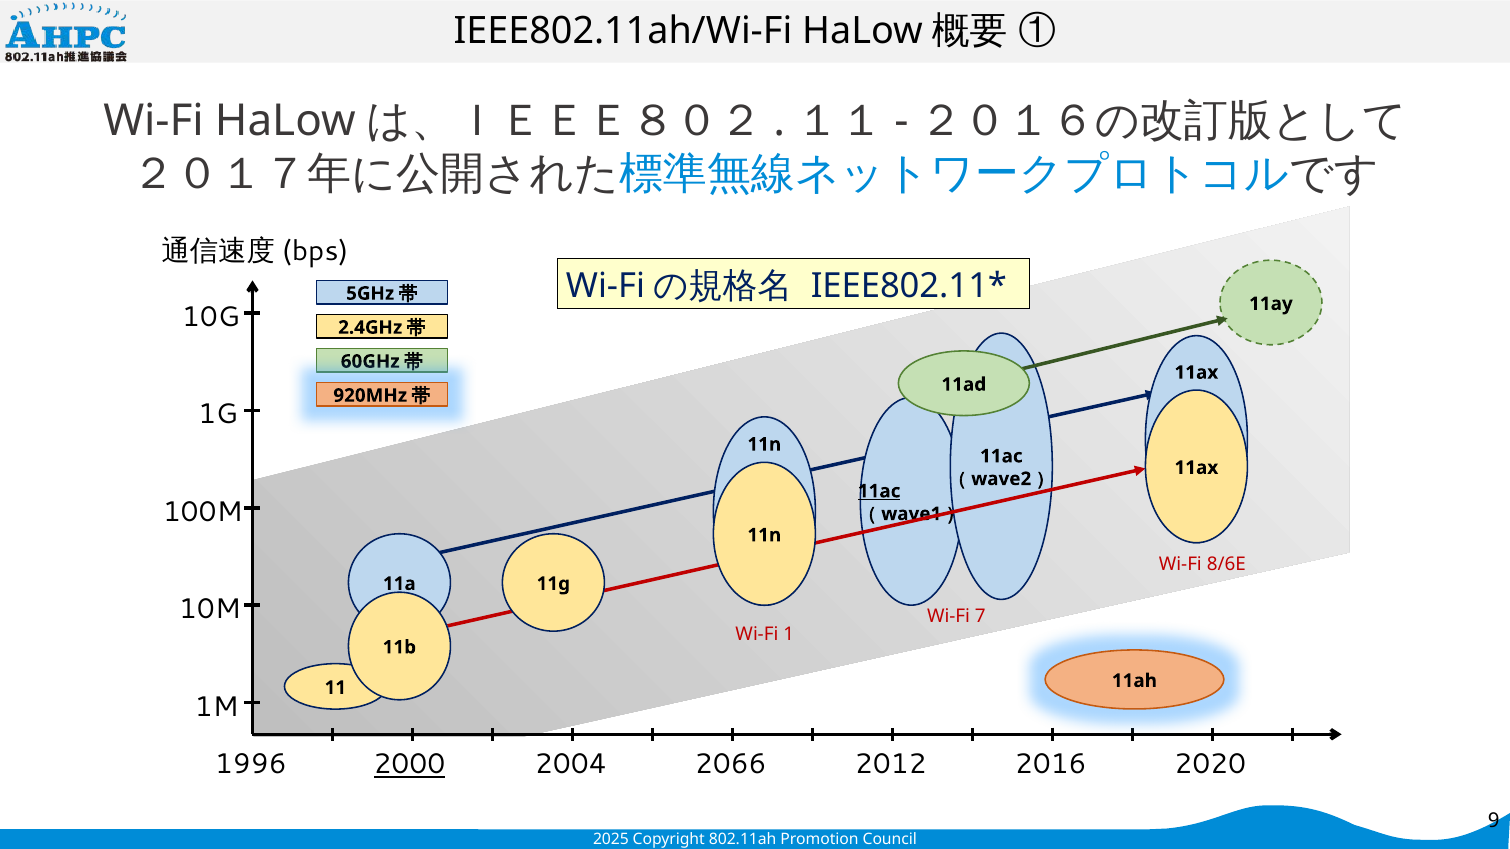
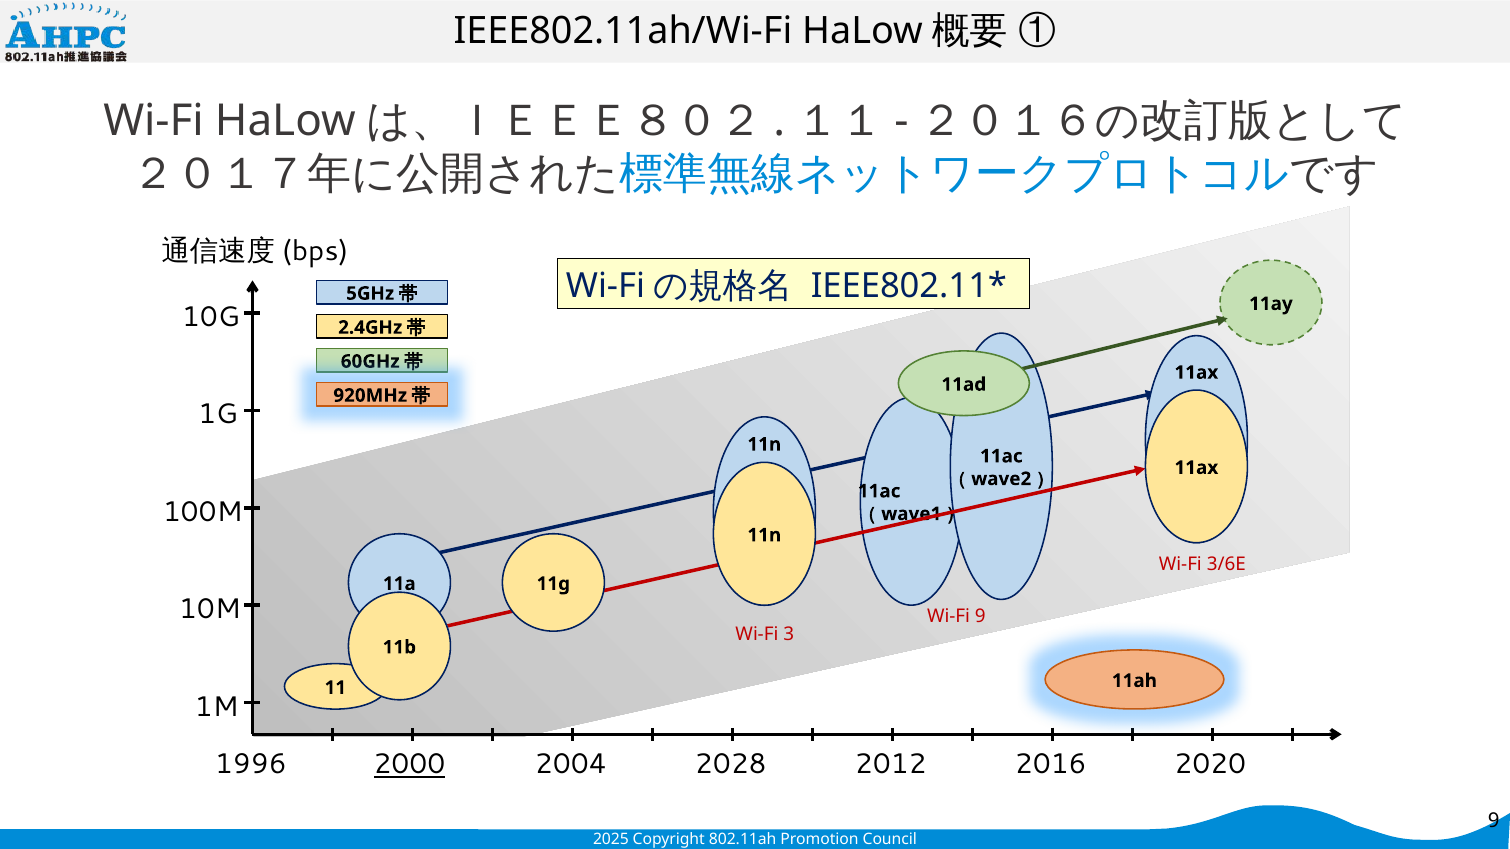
11ac at (879, 491) underline: present -> none
8/6E: 8/6E -> 3/6E
Wi-Fi 7: 7 -> 9
1: 1 -> 3
2066: 2066 -> 2028
